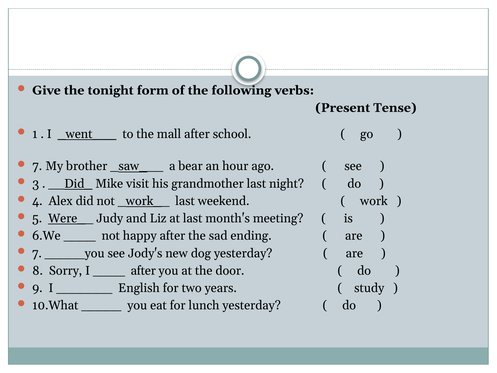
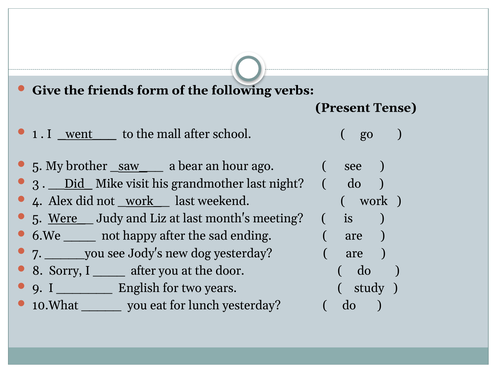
tonight: tonight -> friends
7 at (37, 166): 7 -> 5
